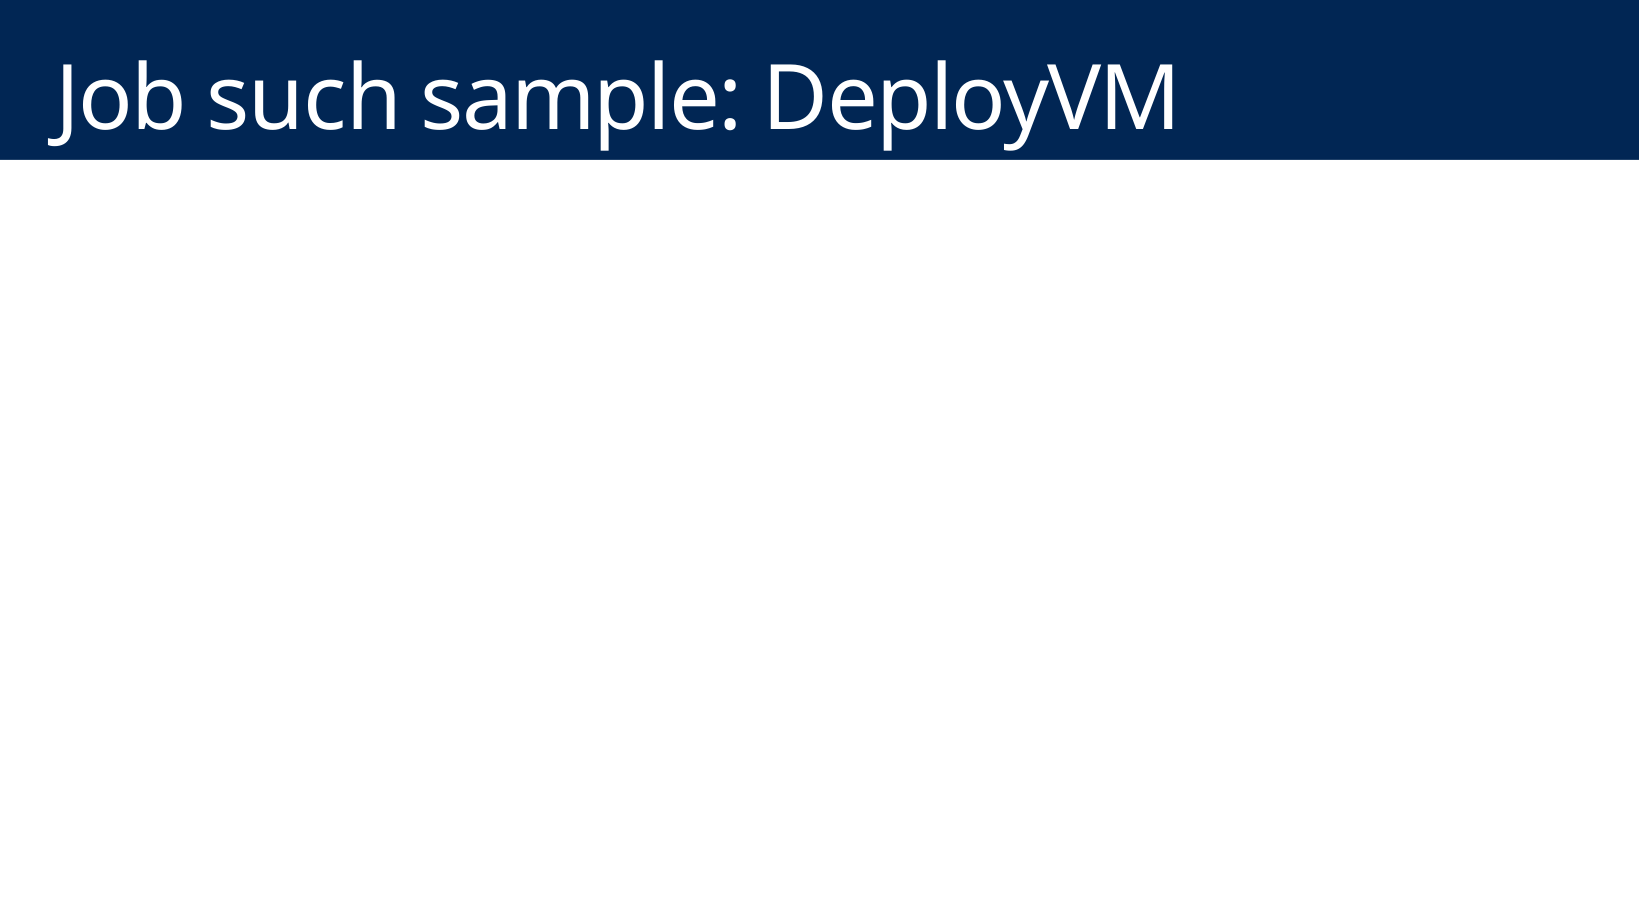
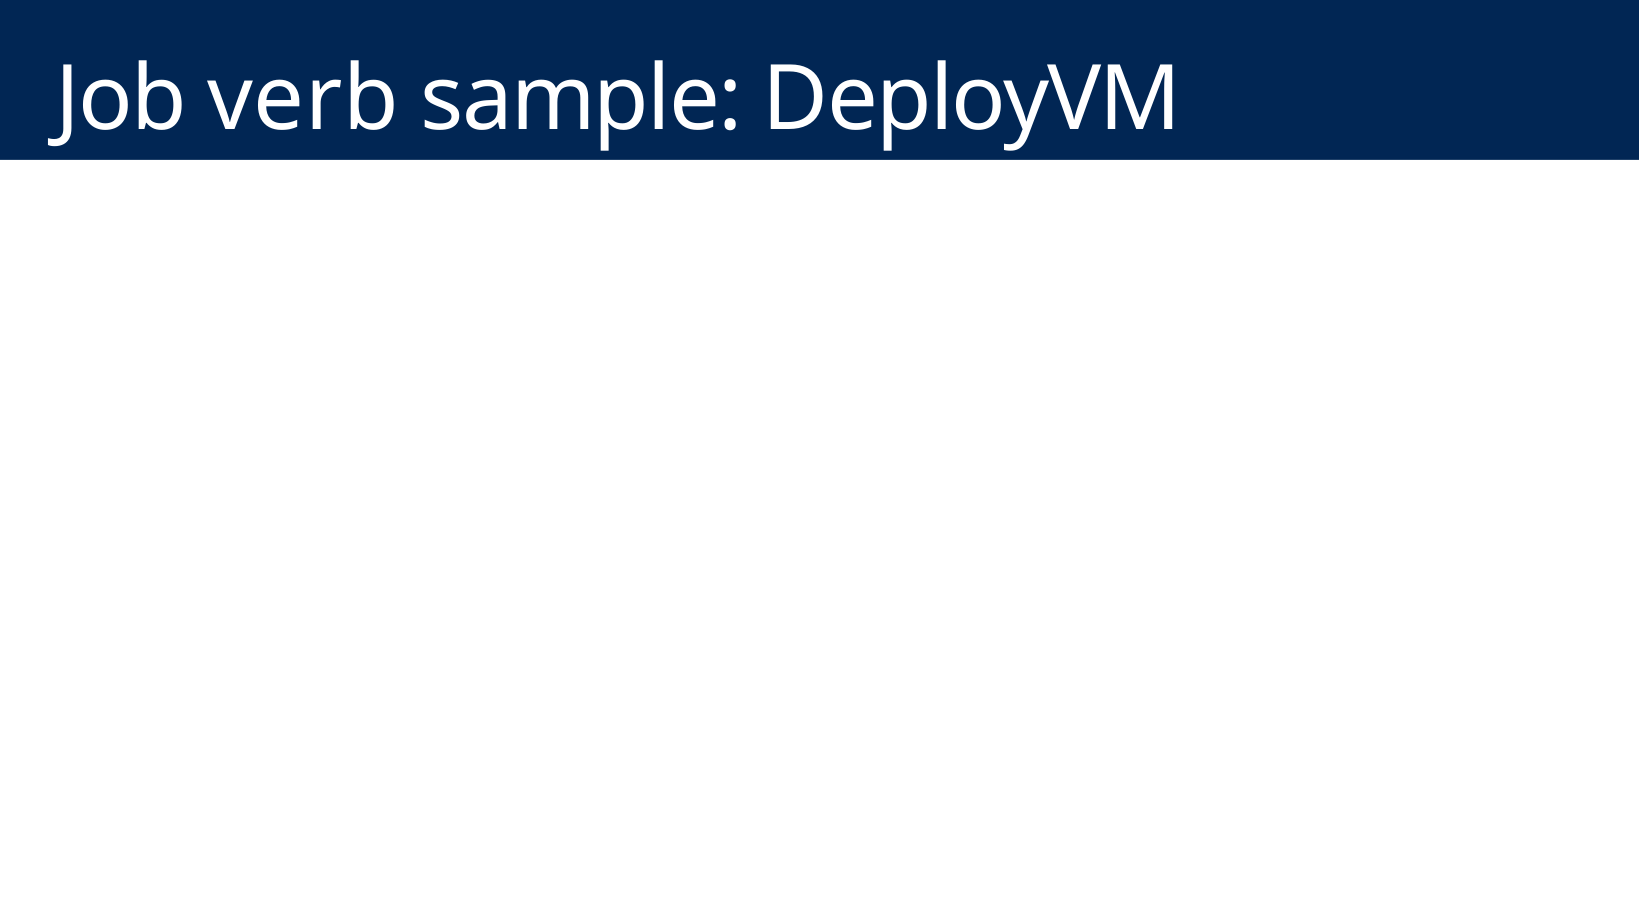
such: such -> verb
